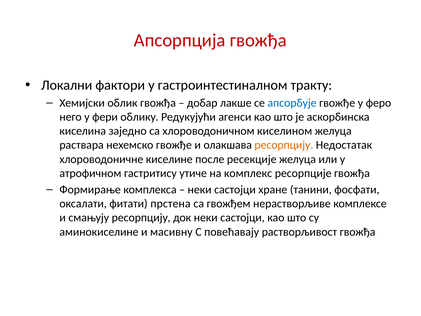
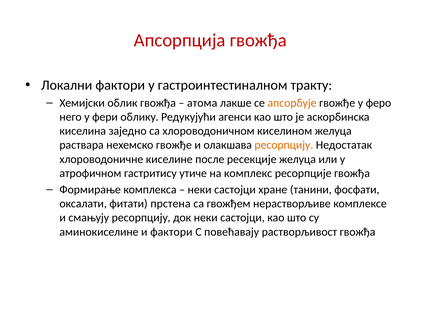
добар: добар -> атома
апсорбује colour: blue -> orange
и масивну: масивну -> фактори
